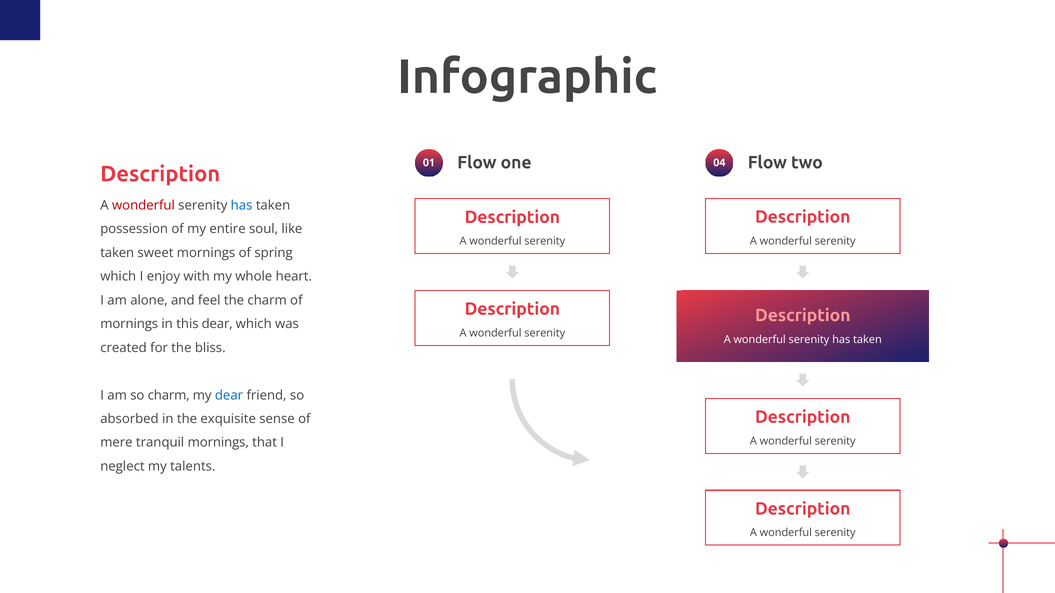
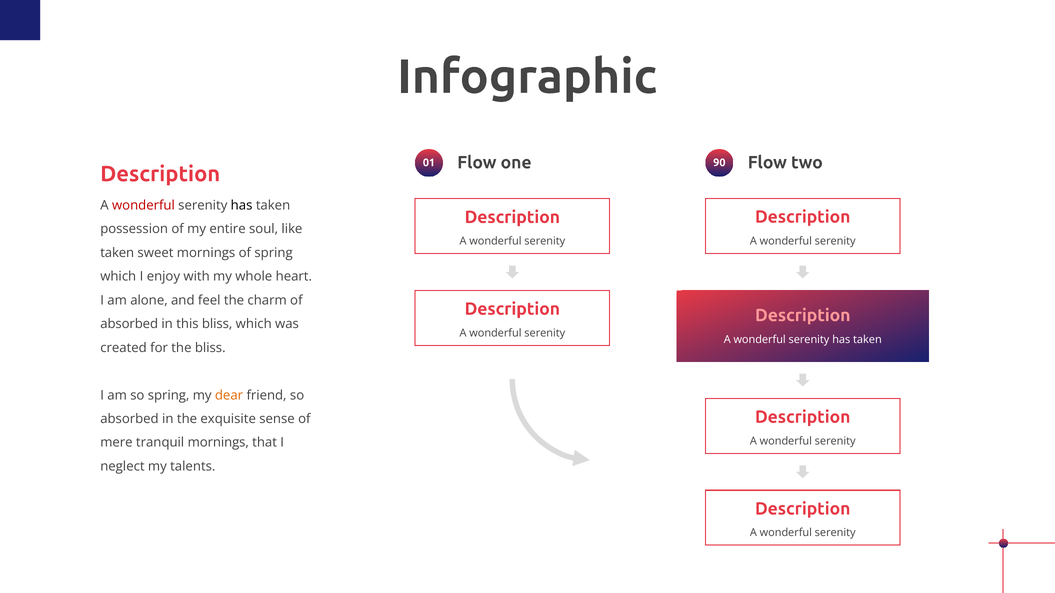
04: 04 -> 90
has at (242, 206) colour: blue -> black
mornings at (129, 324): mornings -> absorbed
this dear: dear -> bliss
so charm: charm -> spring
dear at (229, 395) colour: blue -> orange
